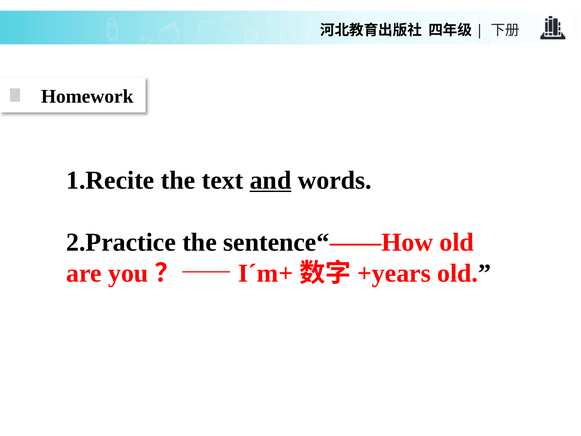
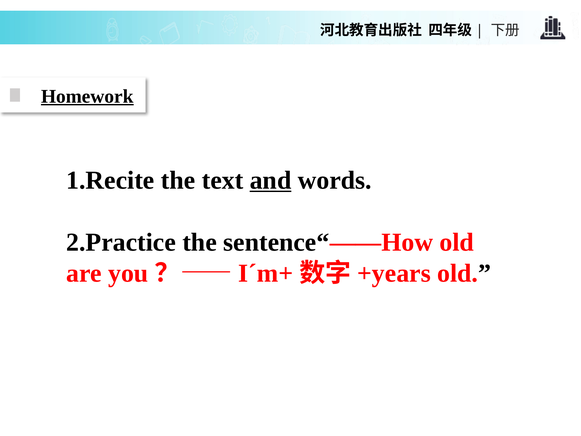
Homework underline: none -> present
